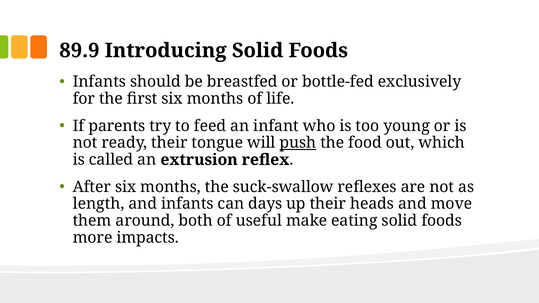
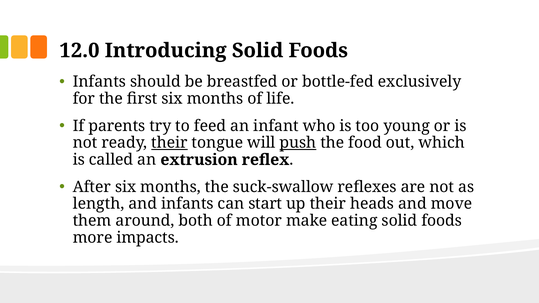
89.9: 89.9 -> 12.0
their at (169, 143) underline: none -> present
days: days -> start
useful: useful -> motor
